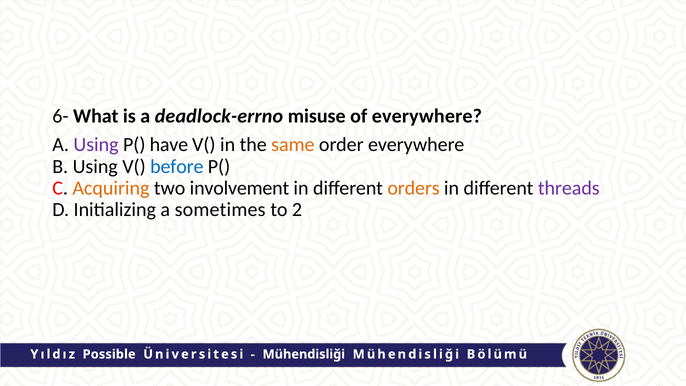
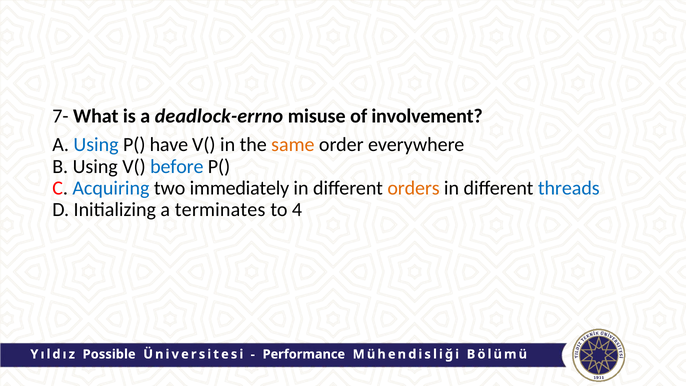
6-: 6- -> 7-
of everywhere: everywhere -> involvement
Using at (96, 145) colour: purple -> blue
Acquiring colour: orange -> blue
involvement: involvement -> immediately
threads colour: purple -> blue
sometimes: sometimes -> terminates
2: 2 -> 4
Mühendisliği at (304, 354): Mühendisliği -> Performance
